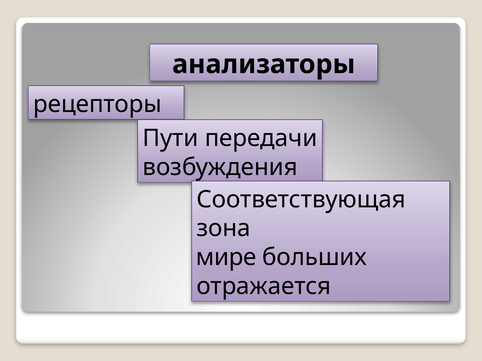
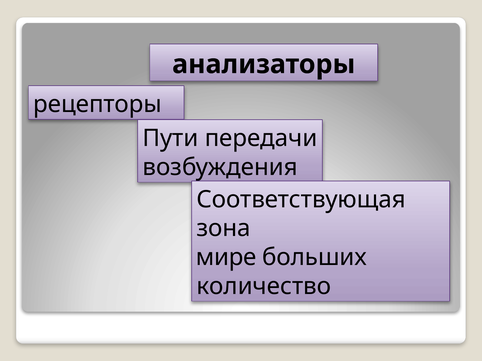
отражается: отражается -> количество
